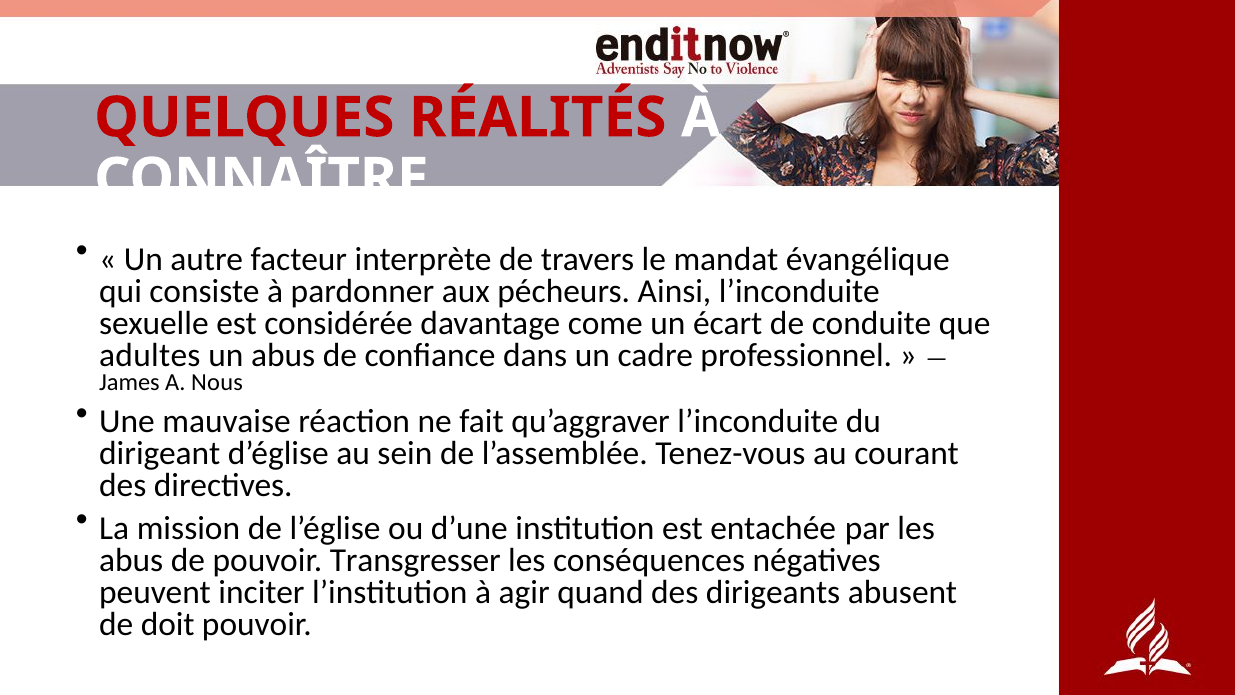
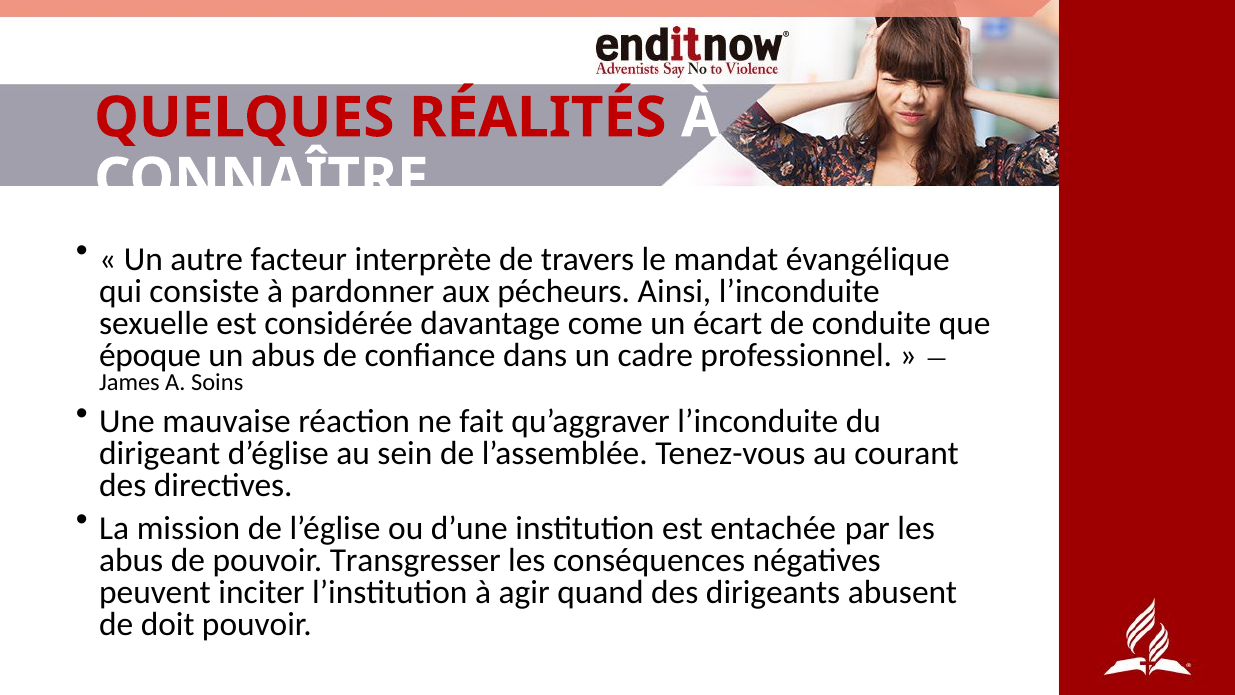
adultes: adultes -> époque
Nous: Nous -> Soins
